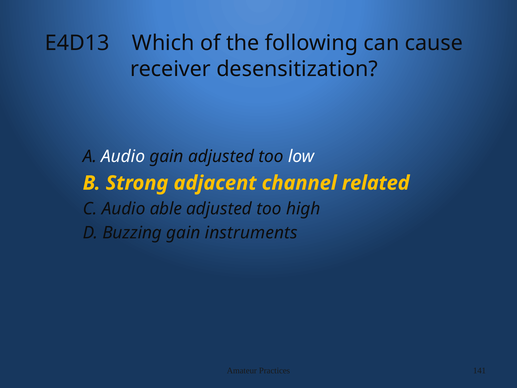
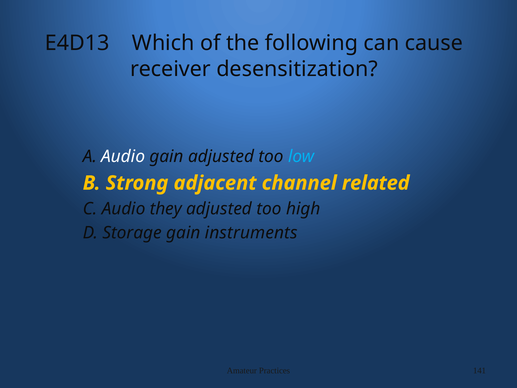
low colour: white -> light blue
able: able -> they
Buzzing: Buzzing -> Storage
